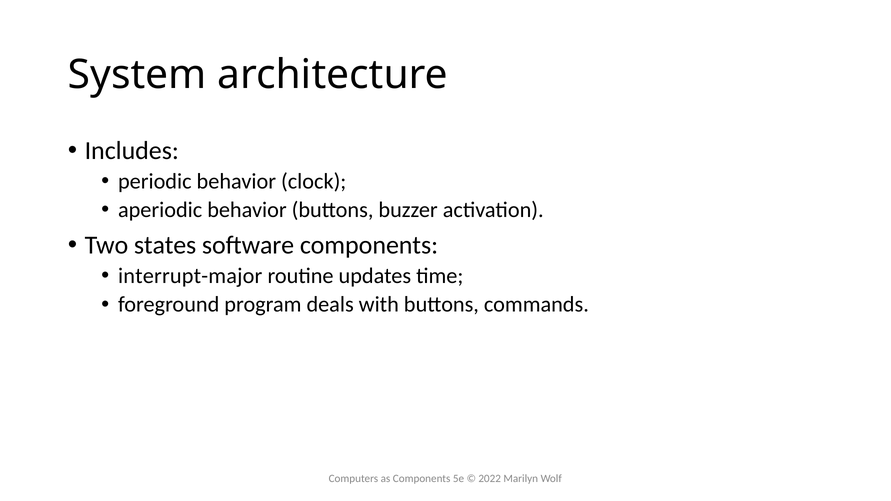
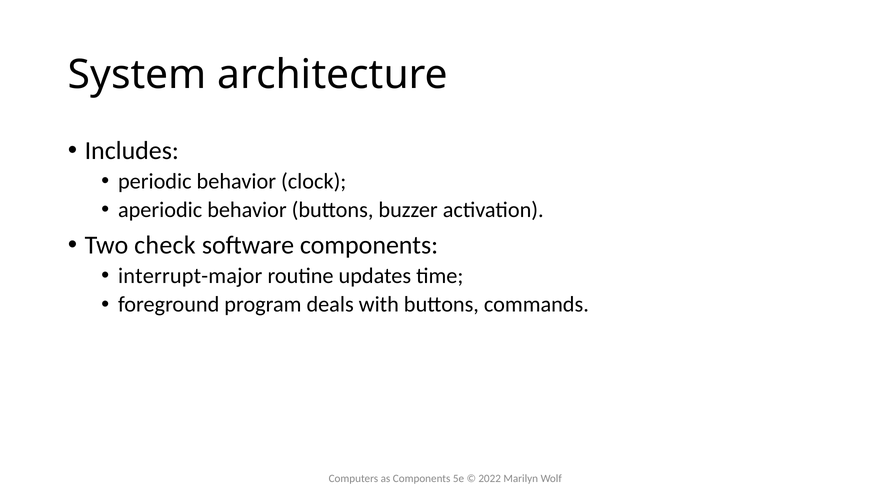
states: states -> check
